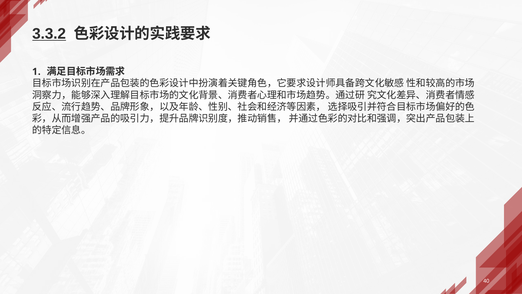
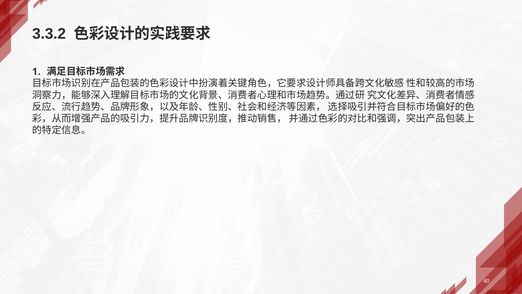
3.3.2 underline: present -> none
